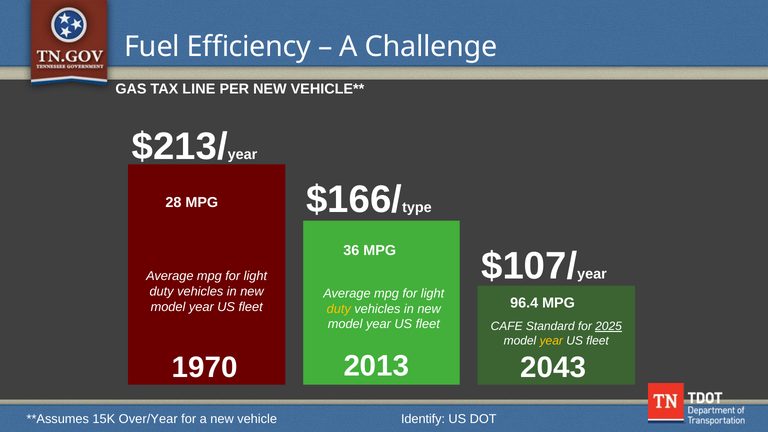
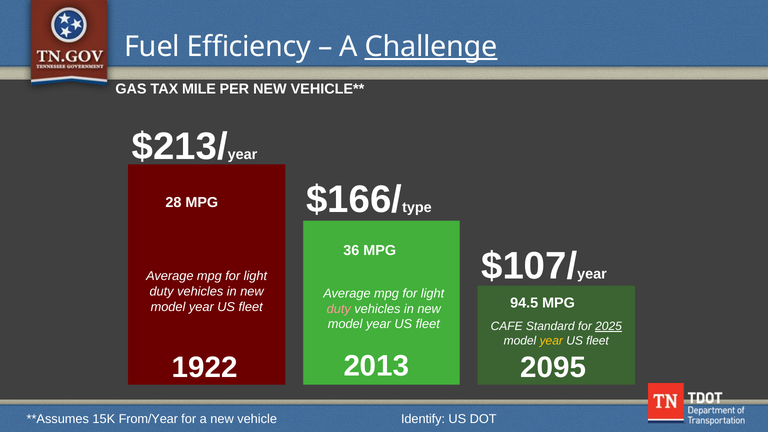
Challenge underline: none -> present
LINE: LINE -> MILE
96.4: 96.4 -> 94.5
duty at (339, 309) colour: yellow -> pink
1970: 1970 -> 1922
2043: 2043 -> 2095
Over/Year: Over/Year -> From/Year
